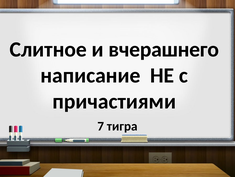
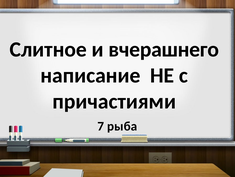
тигра: тигра -> рыба
